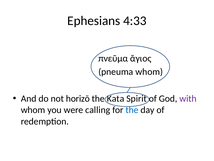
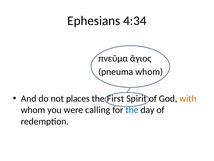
4:33: 4:33 -> 4:34
horizō: horizō -> places
Kata: Kata -> First
with colour: purple -> orange
